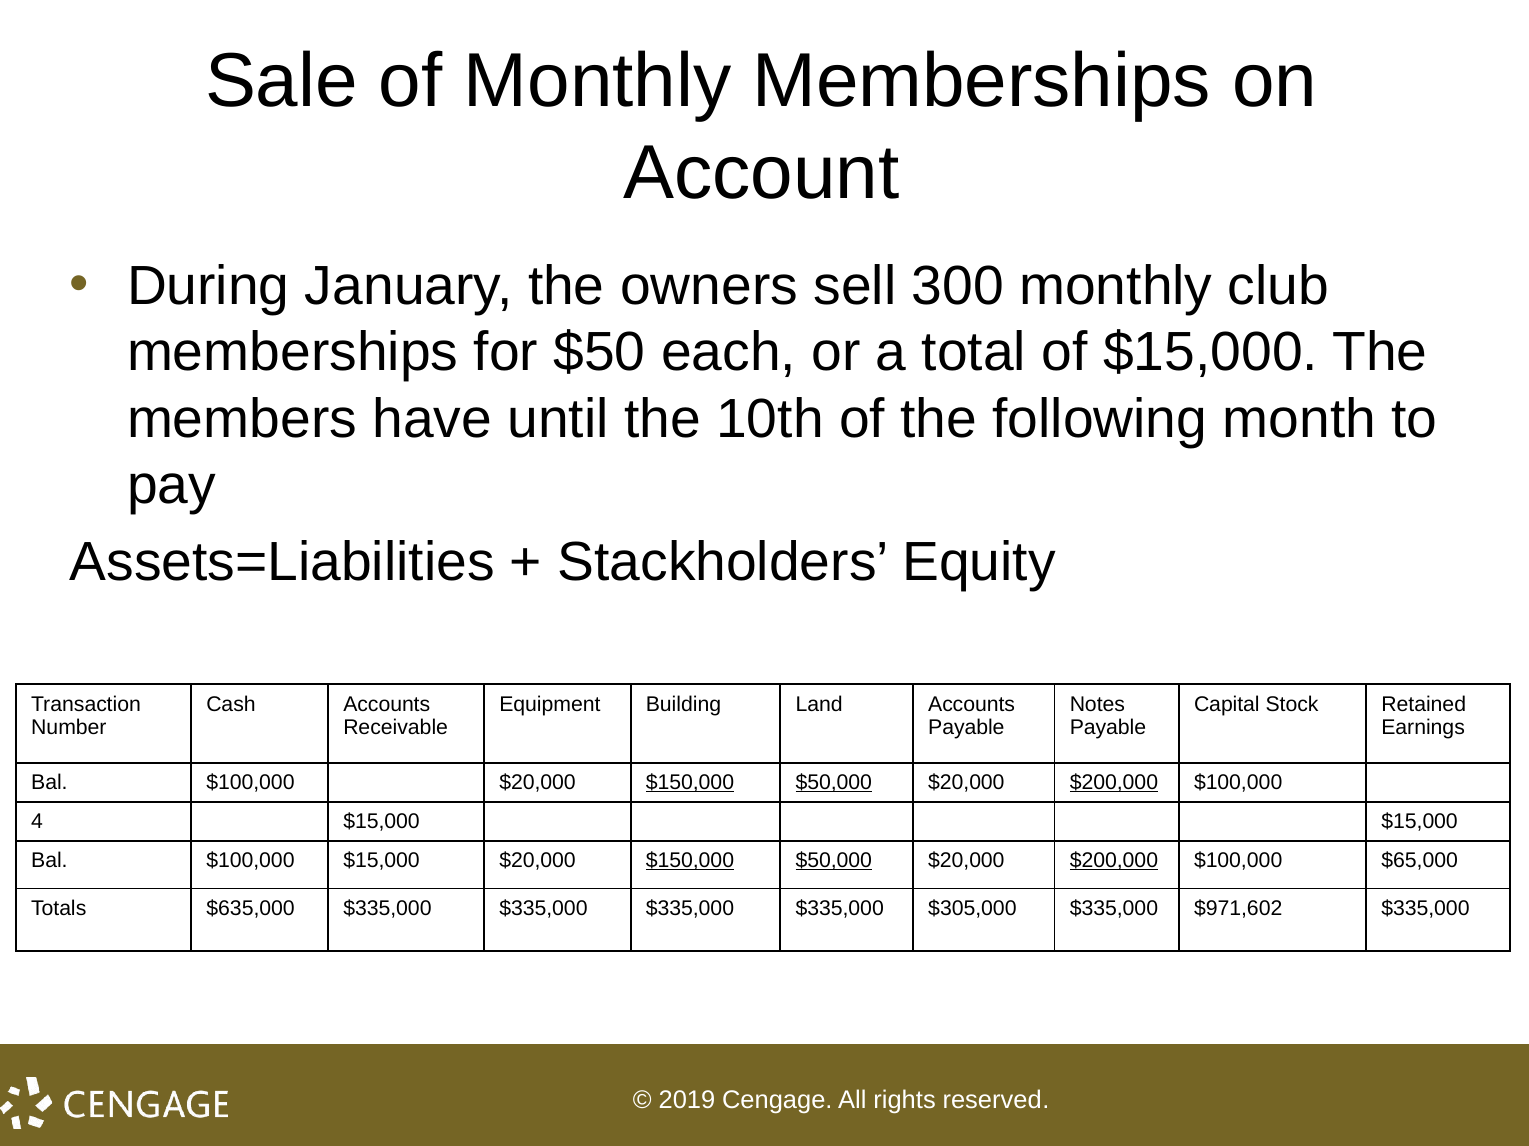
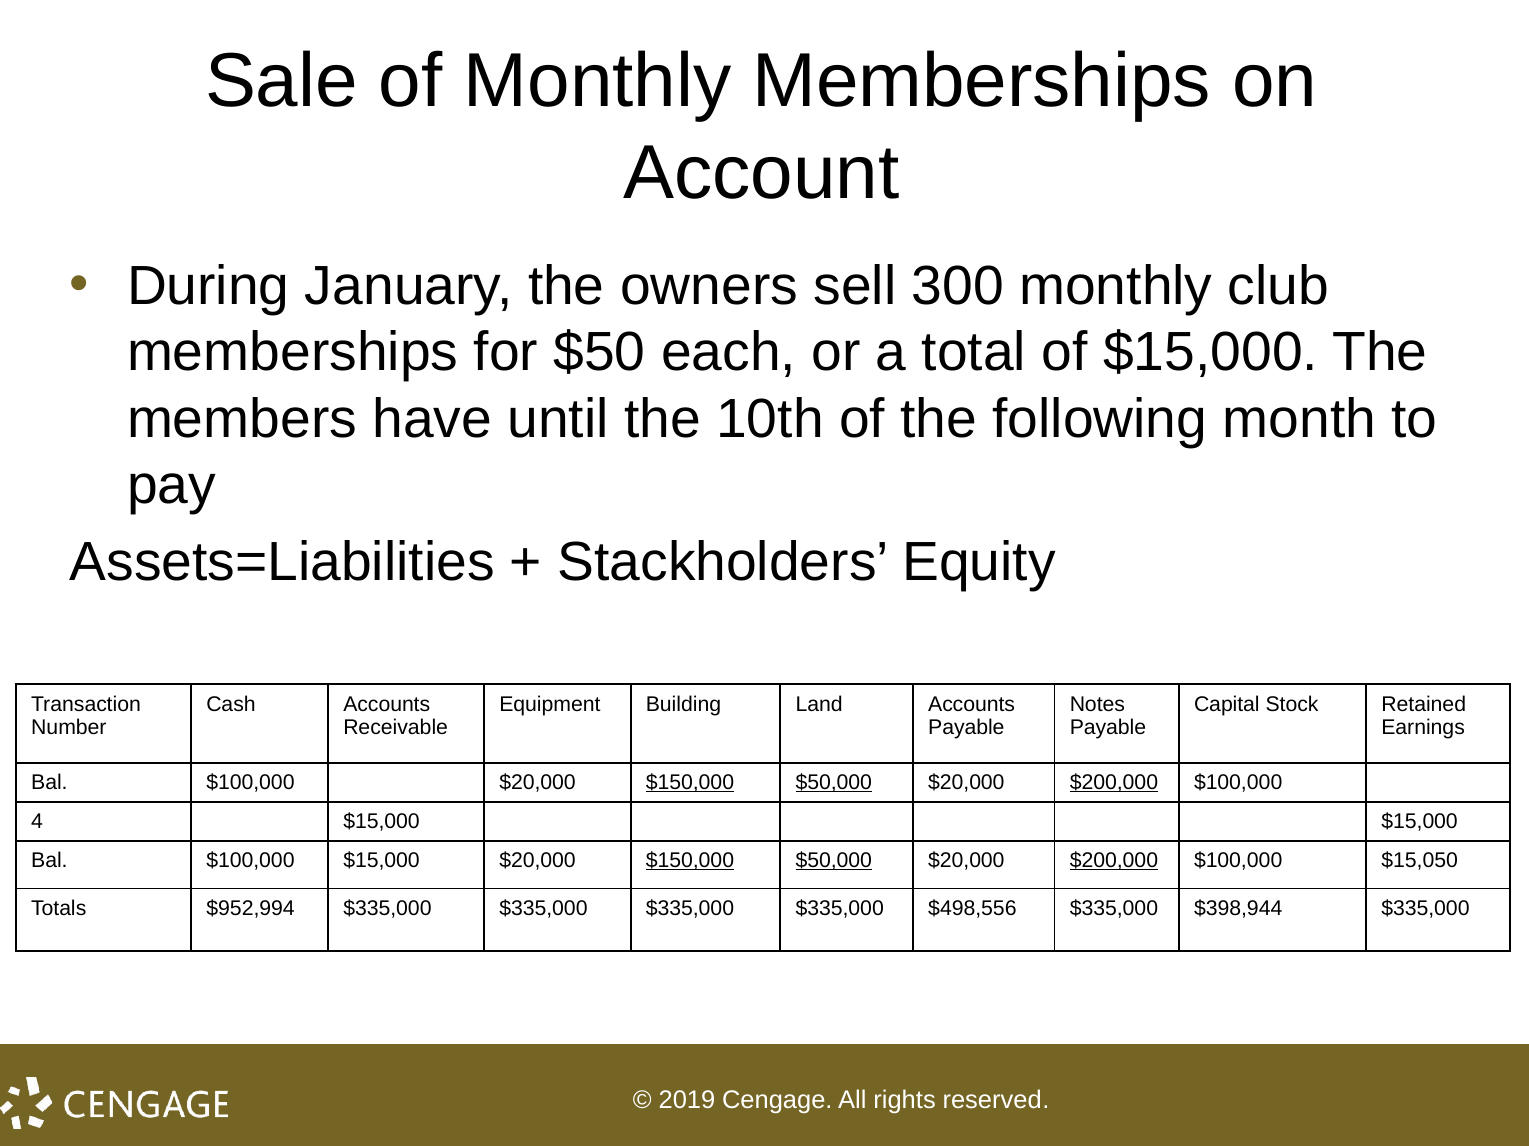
$65,000: $65,000 -> $15,050
$635,000: $635,000 -> $952,994
$305,000: $305,000 -> $498,556
$971,602: $971,602 -> $398,944
